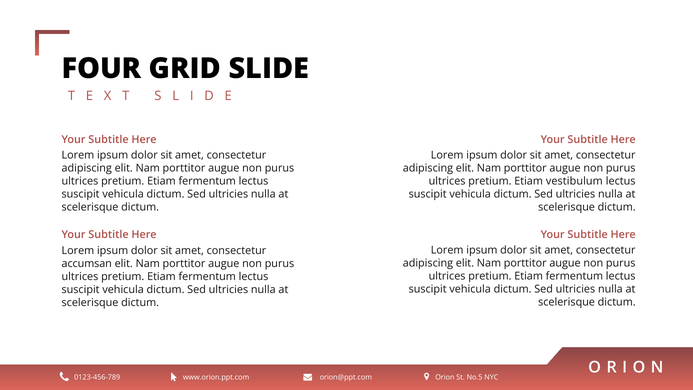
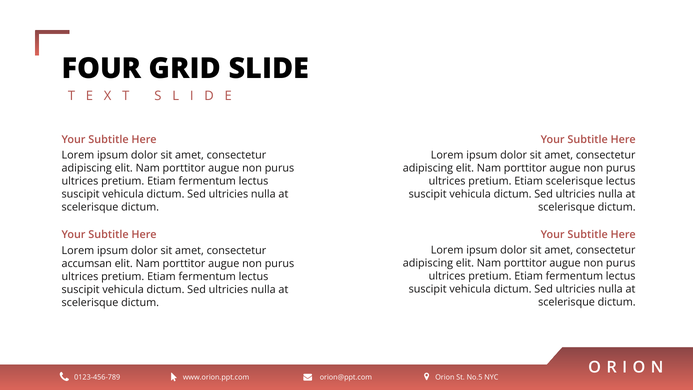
Etiam vestibulum: vestibulum -> scelerisque
